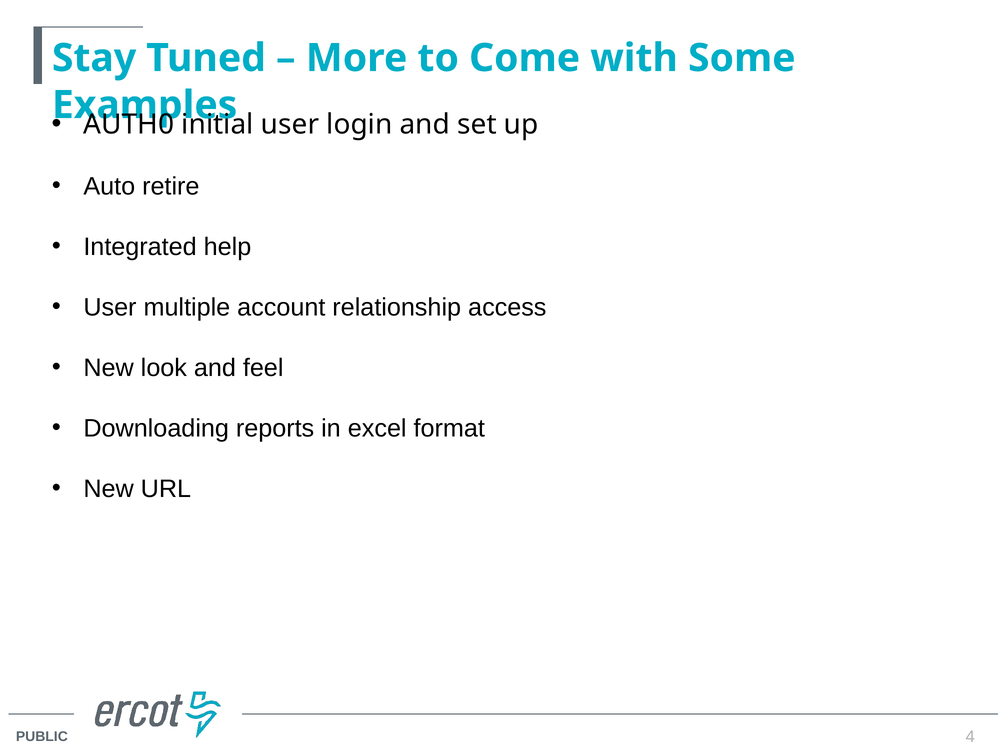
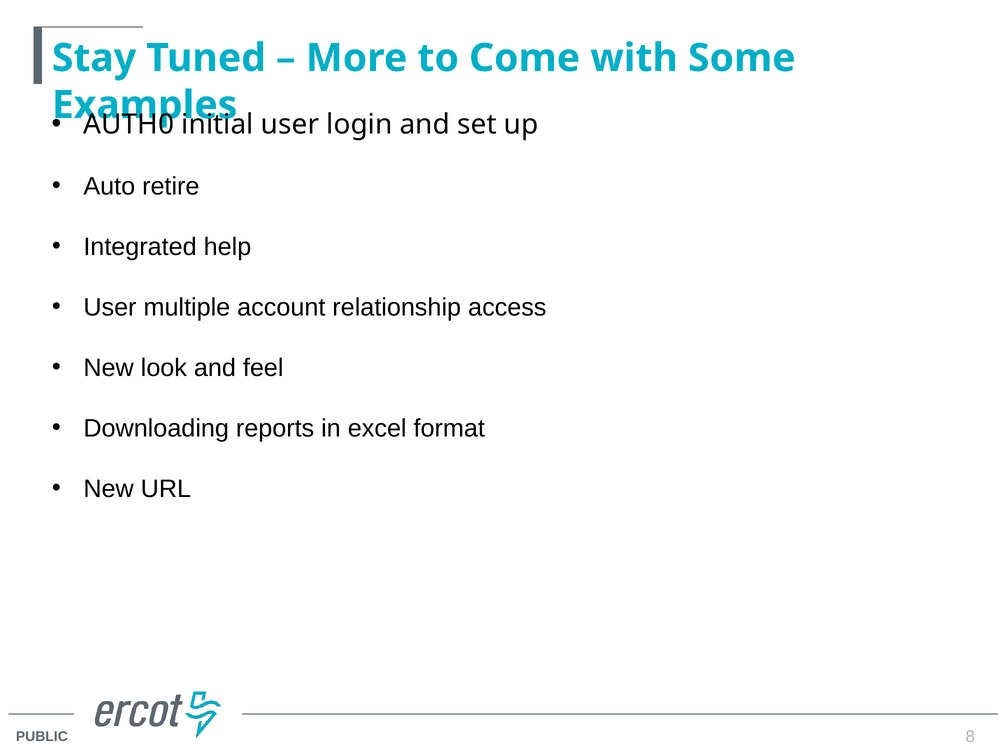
4: 4 -> 8
